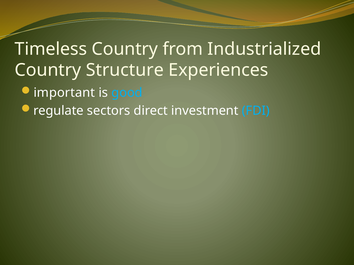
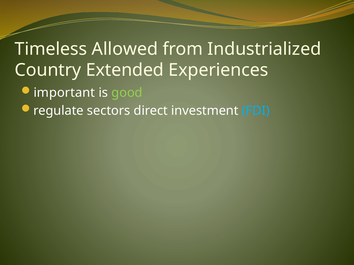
Timeless Country: Country -> Allowed
Structure: Structure -> Extended
good colour: light blue -> light green
